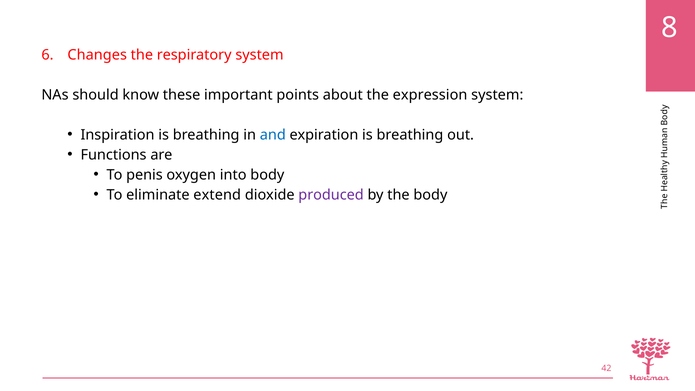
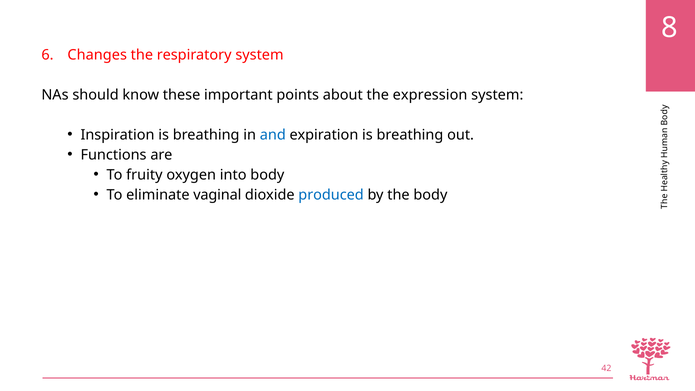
penis: penis -> fruity
extend: extend -> vaginal
produced colour: purple -> blue
